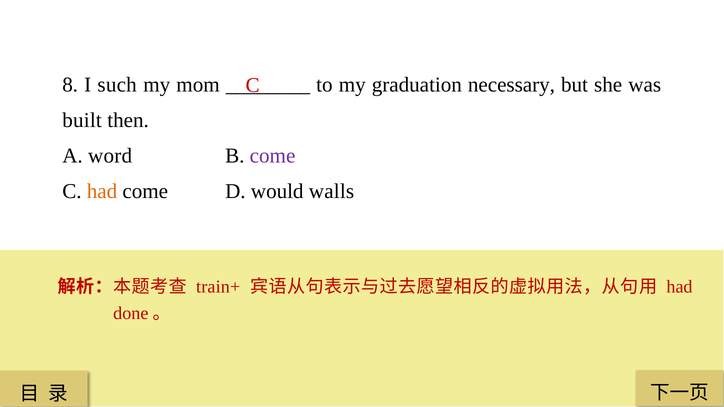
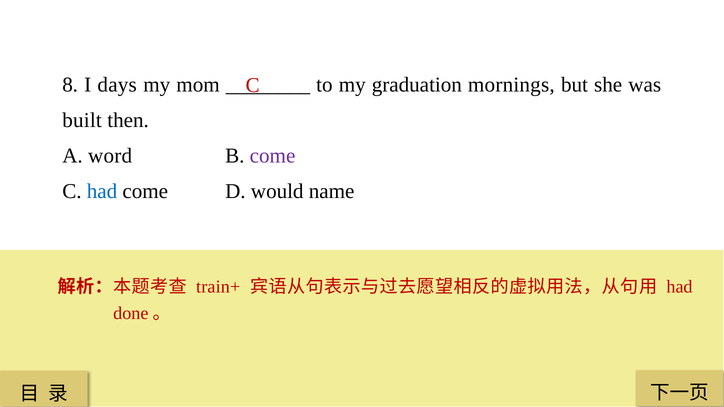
such: such -> days
necessary: necessary -> mornings
had at (102, 191) colour: orange -> blue
walls: walls -> name
